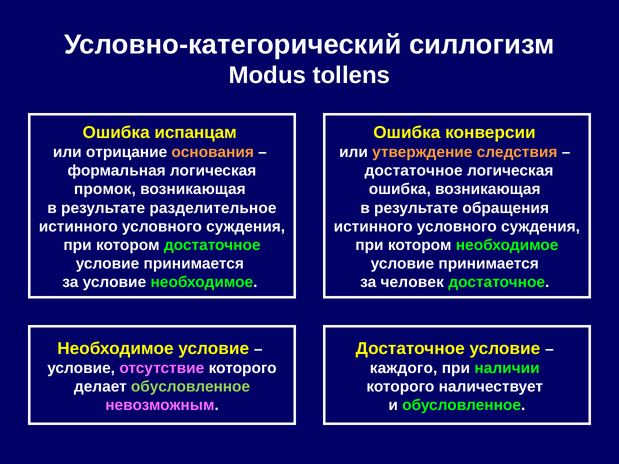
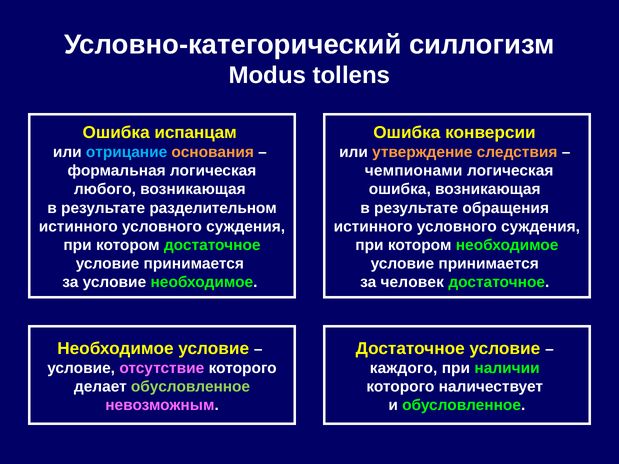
отрицание colour: white -> light blue
достаточное at (414, 171): достаточное -> чемпионами
промок: промок -> любого
разделительное: разделительное -> разделительном
